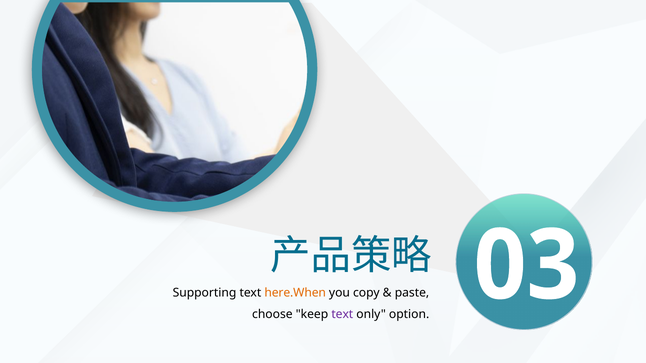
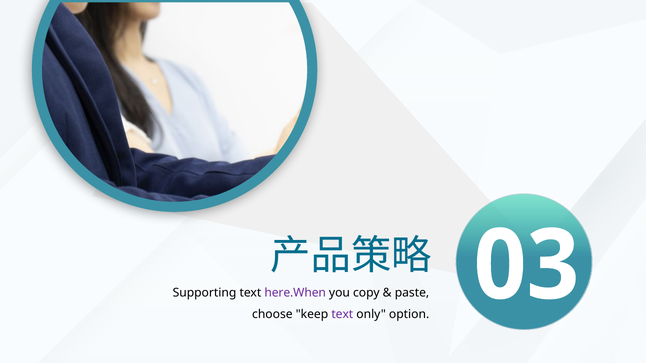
here.When colour: orange -> purple
